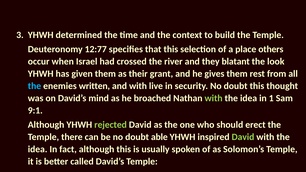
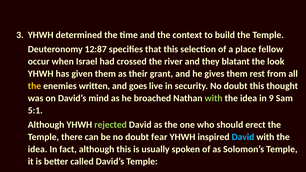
12:77: 12:77 -> 12:87
others: others -> fellow
the at (34, 86) colour: light blue -> yellow
and with: with -> goes
1: 1 -> 9
9:1: 9:1 -> 5:1
able: able -> fear
David at (243, 137) colour: light green -> light blue
